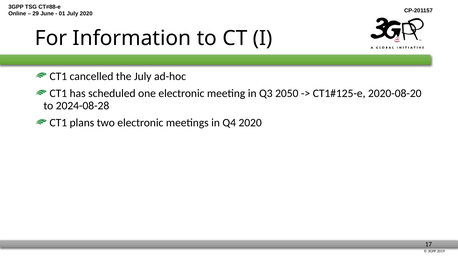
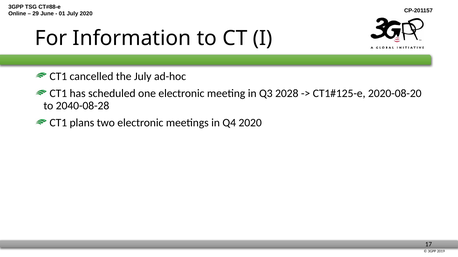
2050: 2050 -> 2028
2024-08-28: 2024-08-28 -> 2040-08-28
